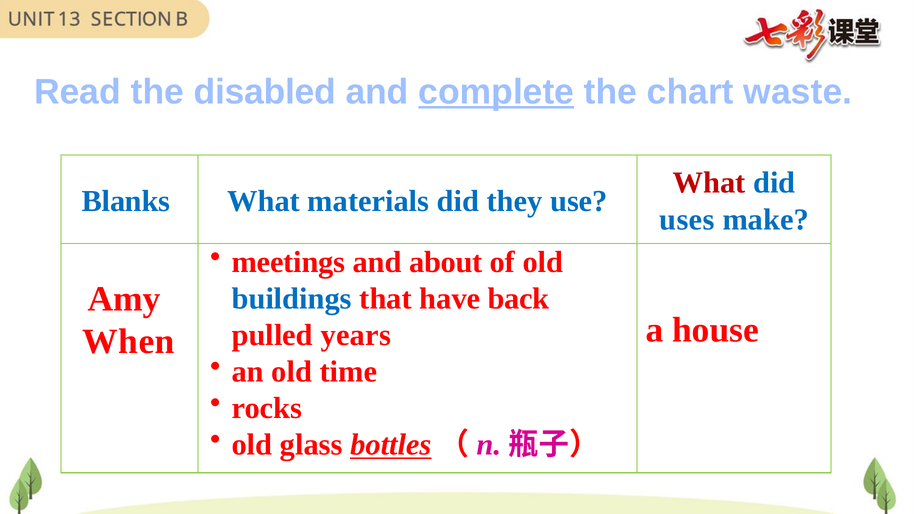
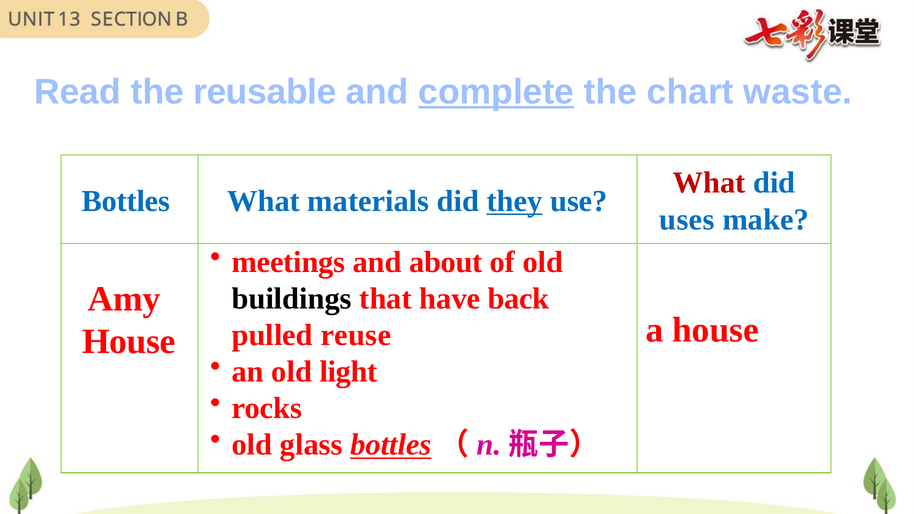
disabled: disabled -> reusable
Blanks: Blanks -> Bottles
they underline: none -> present
buildings colour: blue -> black
years: years -> reuse
When at (128, 342): When -> House
time: time -> light
